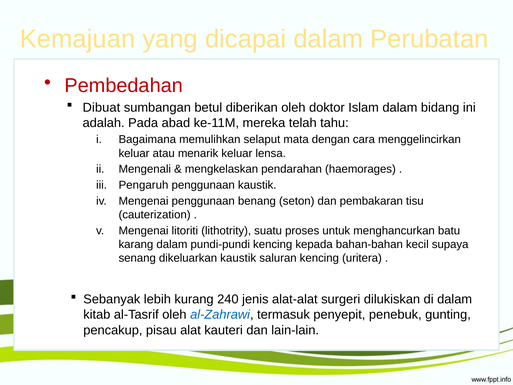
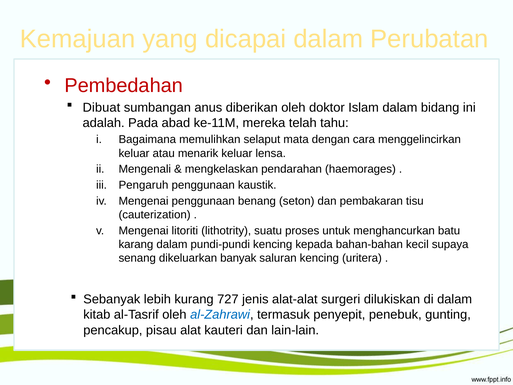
betul: betul -> anus
dikeluarkan kaustik: kaustik -> banyak
240: 240 -> 727
